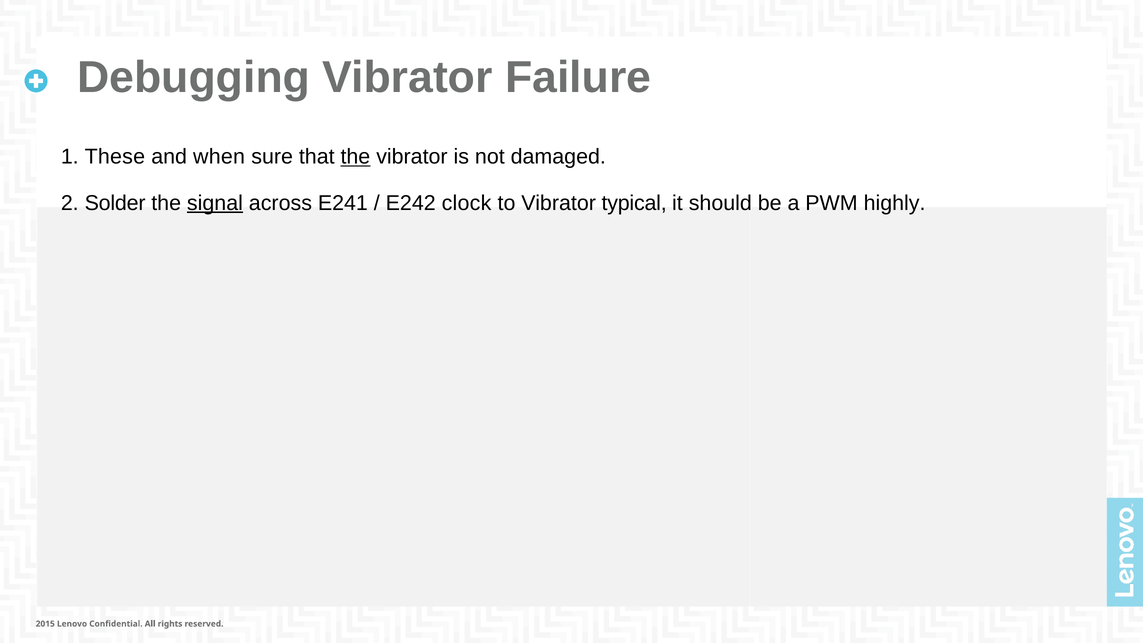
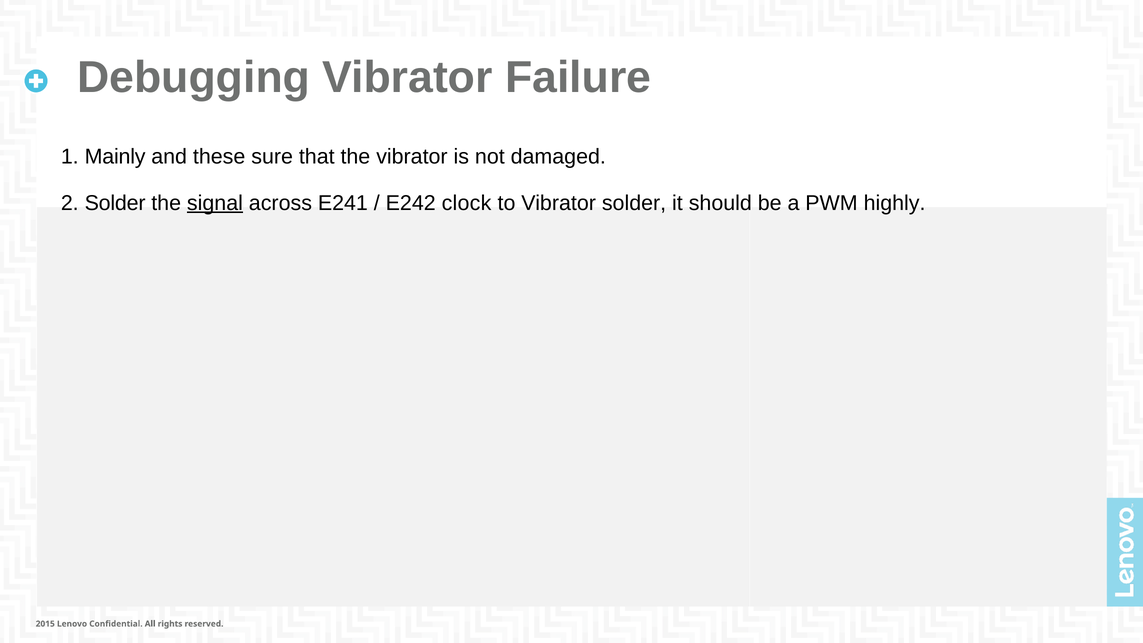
These: These -> Mainly
when: when -> these
the at (355, 157) underline: present -> none
Vibrator typical: typical -> solder
